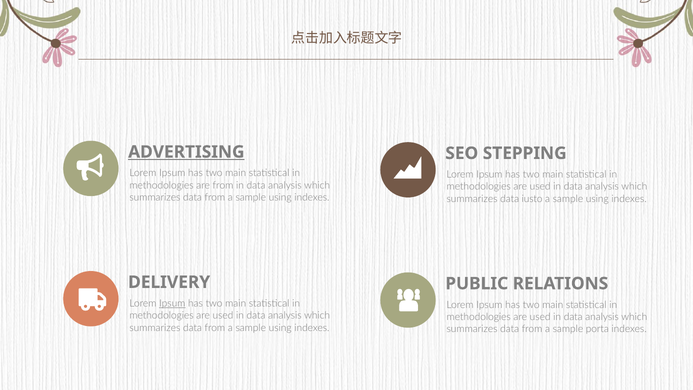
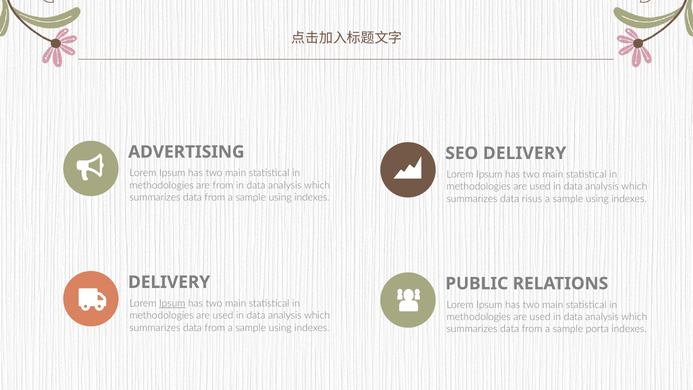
ADVERTISING underline: present -> none
SEO STEPPING: STEPPING -> DELIVERY
iusto: iusto -> risus
